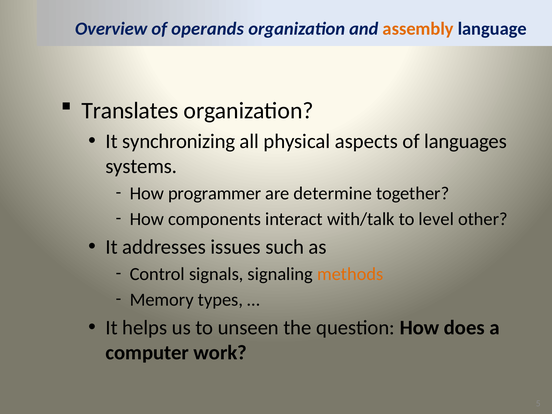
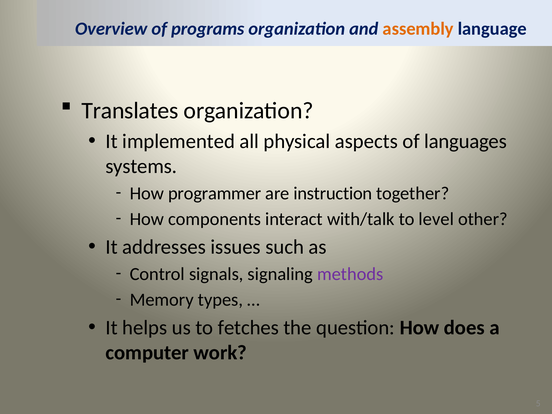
operands: operands -> programs
synchronizing: synchronizing -> implemented
determine: determine -> instruction
methods colour: orange -> purple
unseen: unseen -> fetches
